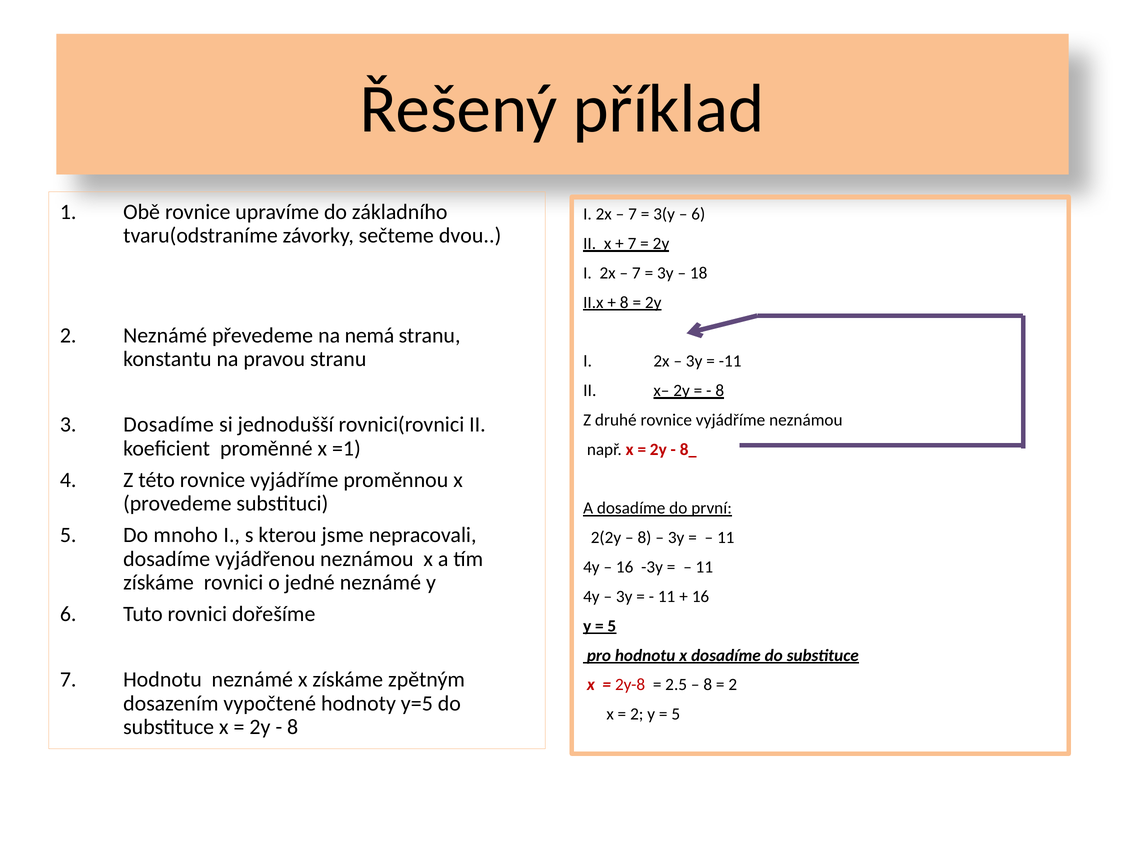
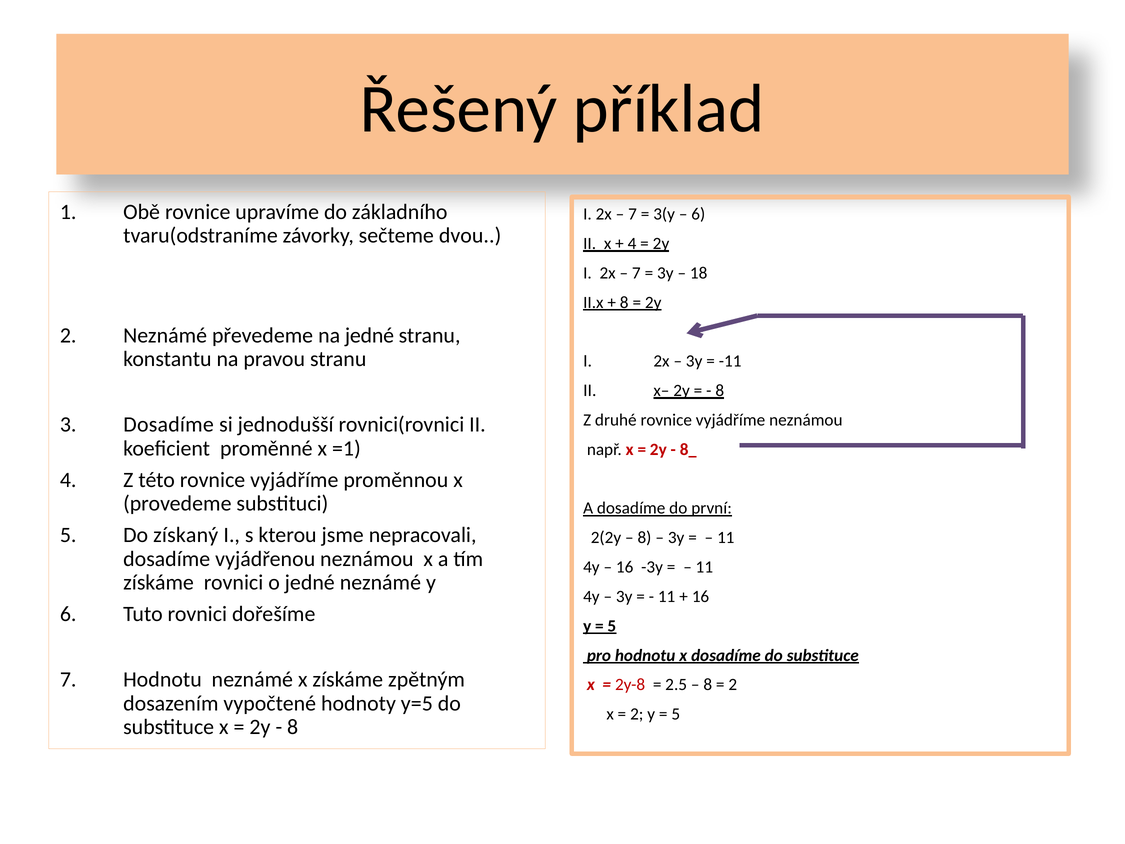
7 at (632, 243): 7 -> 4
na nemá: nemá -> jedné
mnoho: mnoho -> získaný
